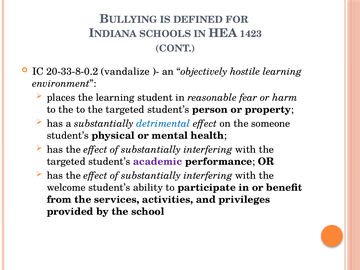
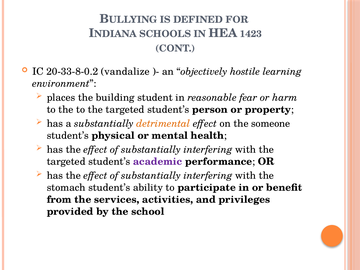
the learning: learning -> building
detrimental colour: blue -> orange
welcome: welcome -> stomach
